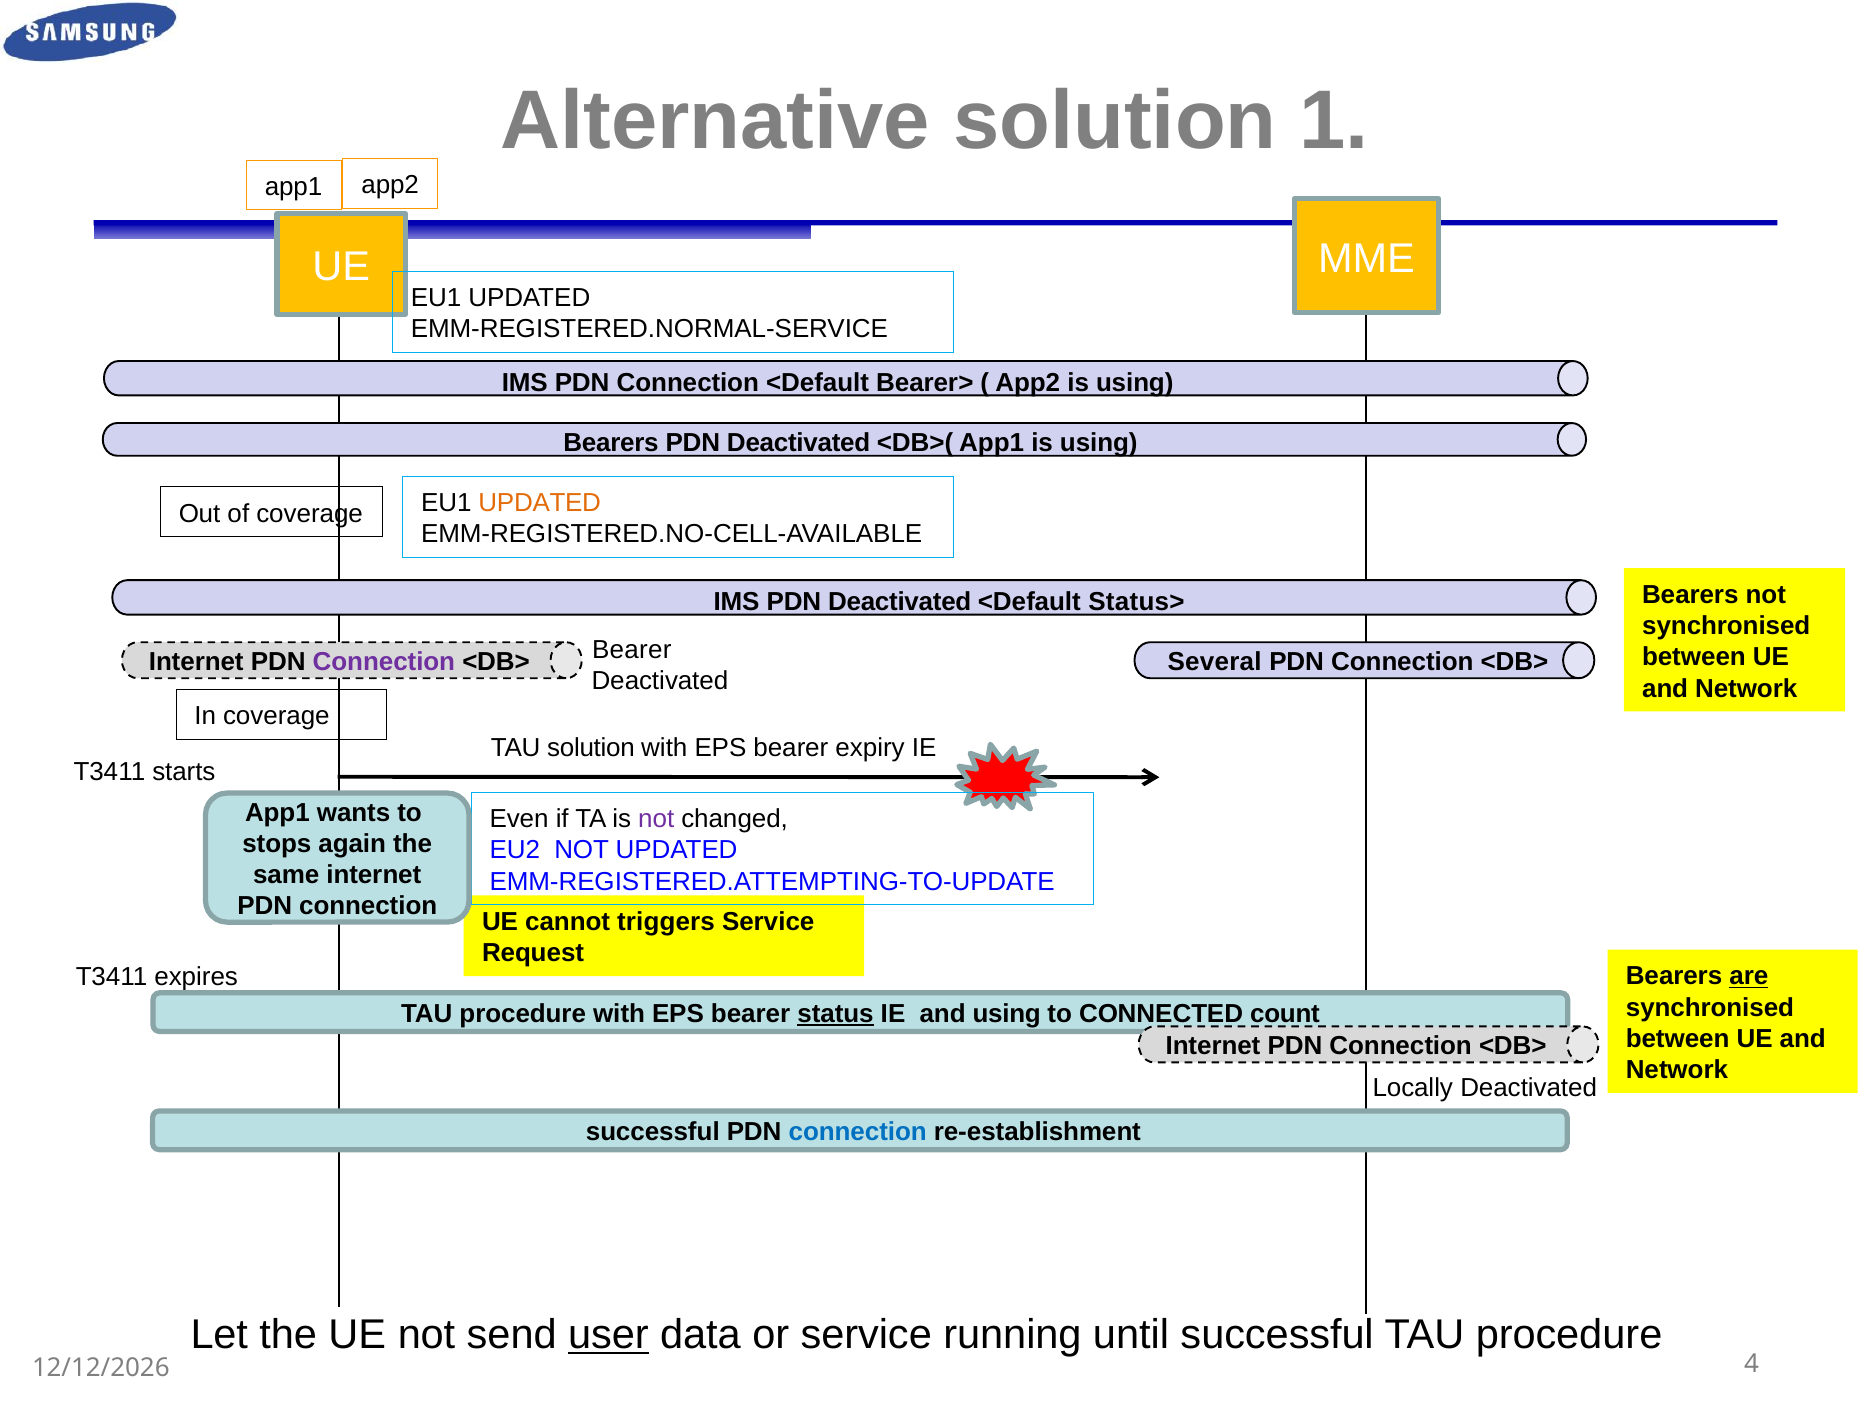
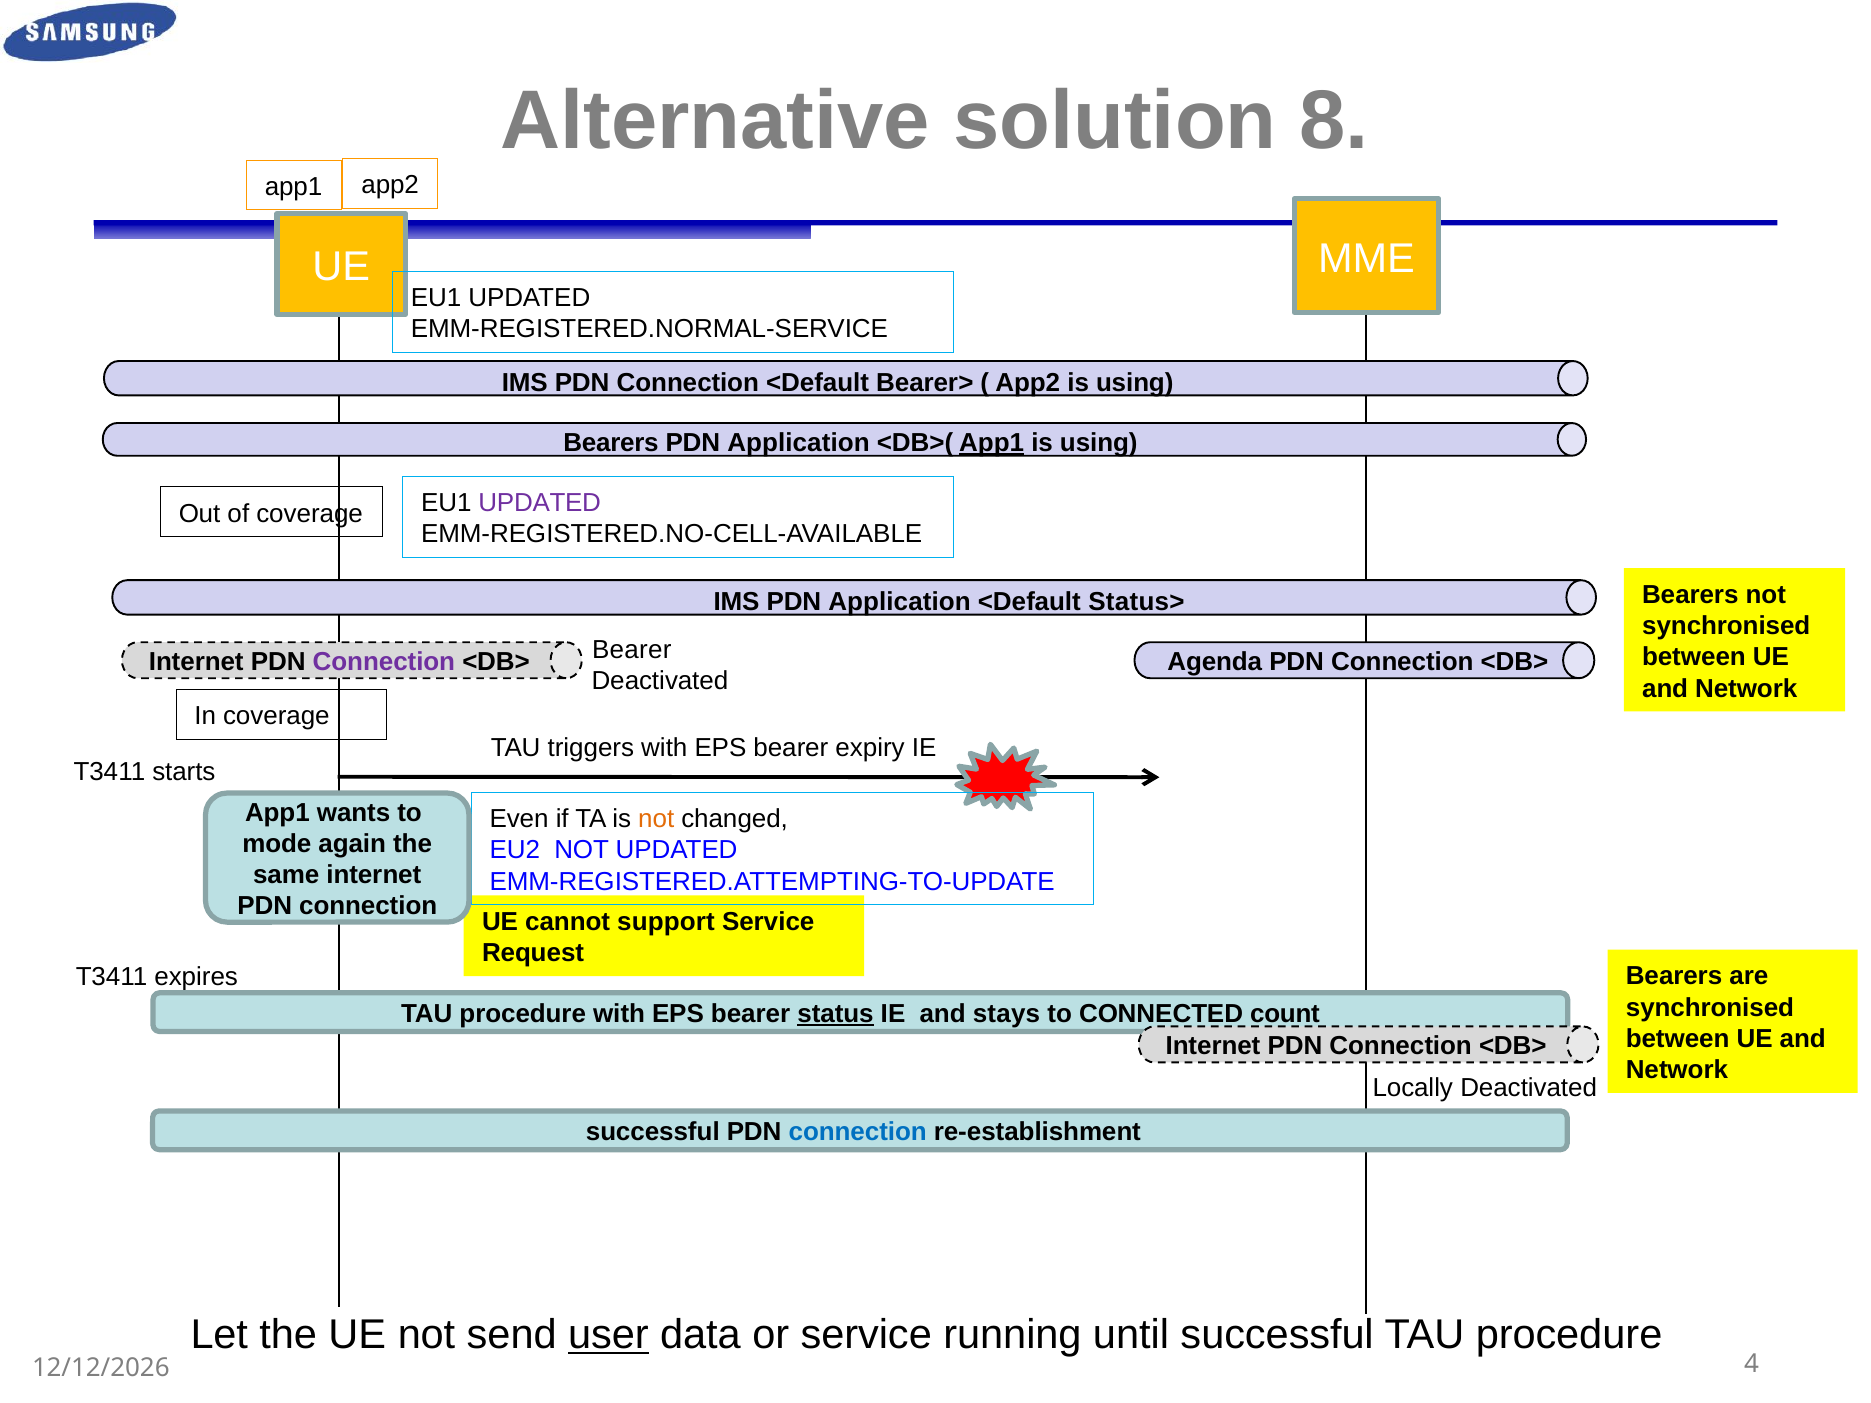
1: 1 -> 8
Deactivated at (799, 443): Deactivated -> Application
App1 at (992, 443) underline: none -> present
UPDATED at (540, 503) colour: orange -> purple
IMS PDN Deactivated: Deactivated -> Application
Several: Several -> Agenda
TAU solution: solution -> triggers
not at (656, 819) colour: purple -> orange
stops: stops -> mode
triggers: triggers -> support
are underline: present -> none
and using: using -> stays
